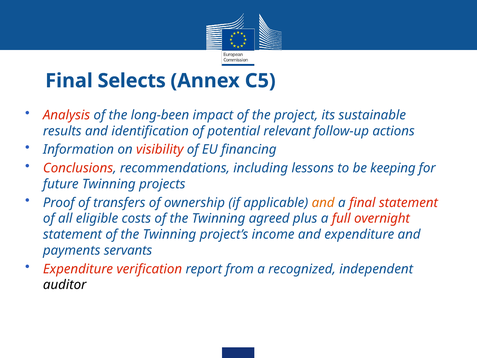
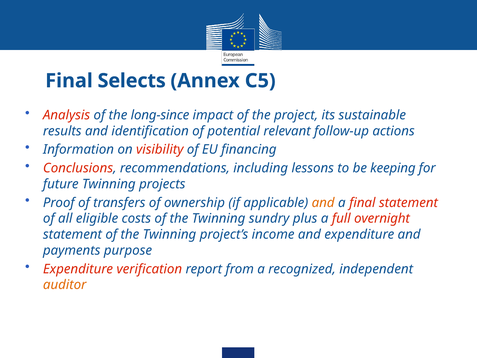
long-been: long-been -> long-since
agreed: agreed -> sundry
servants: servants -> purpose
auditor colour: black -> orange
